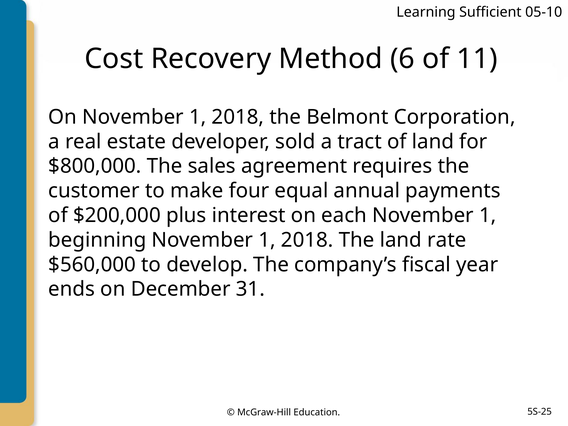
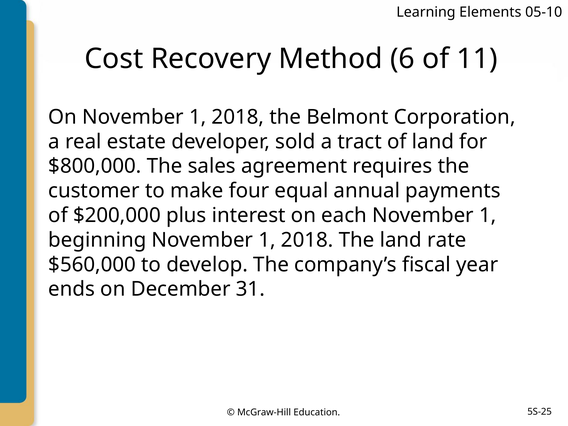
Sufficient: Sufficient -> Elements
